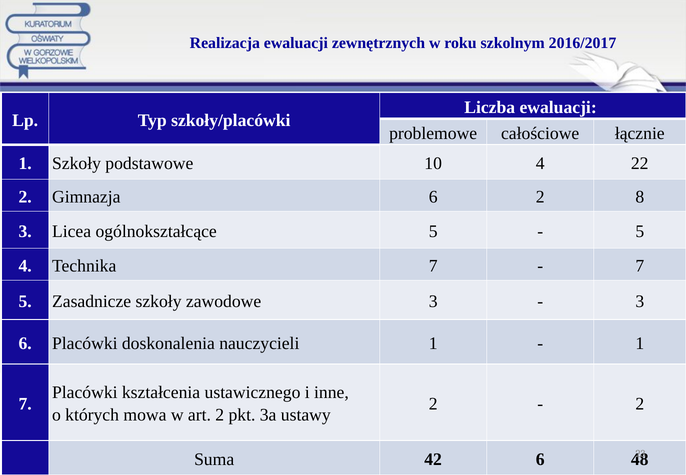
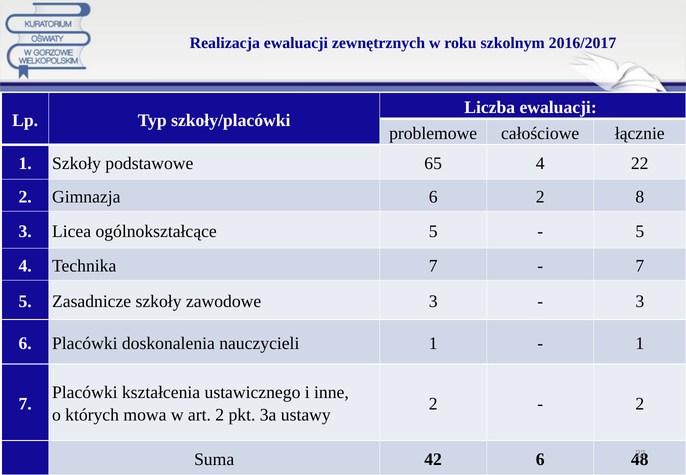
10: 10 -> 65
